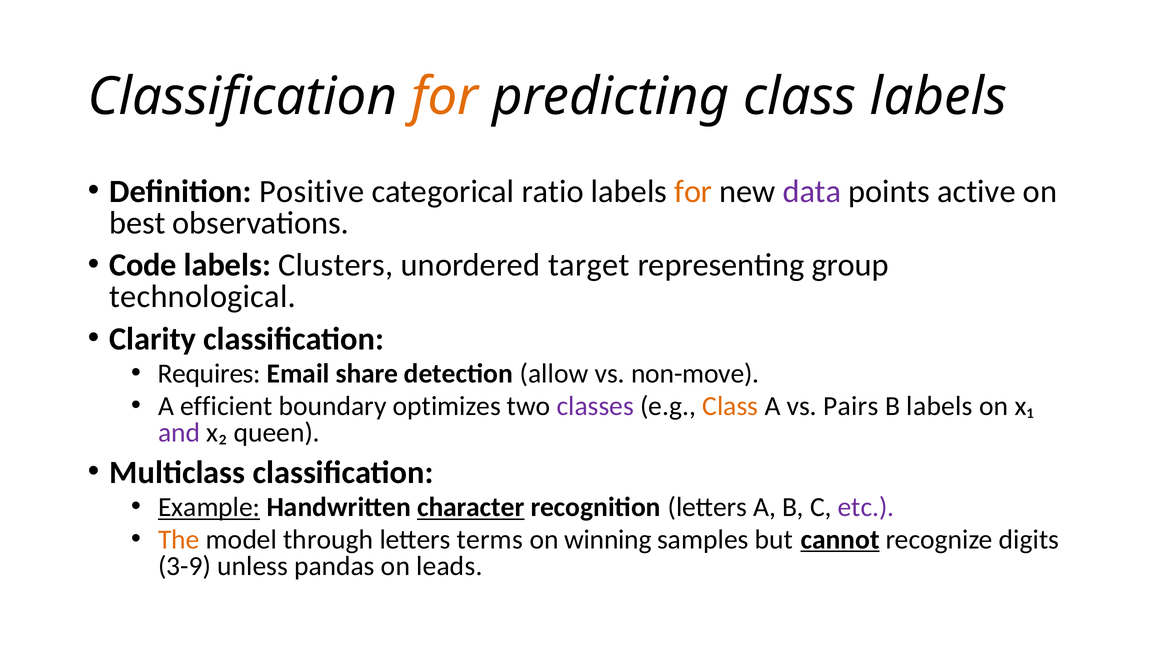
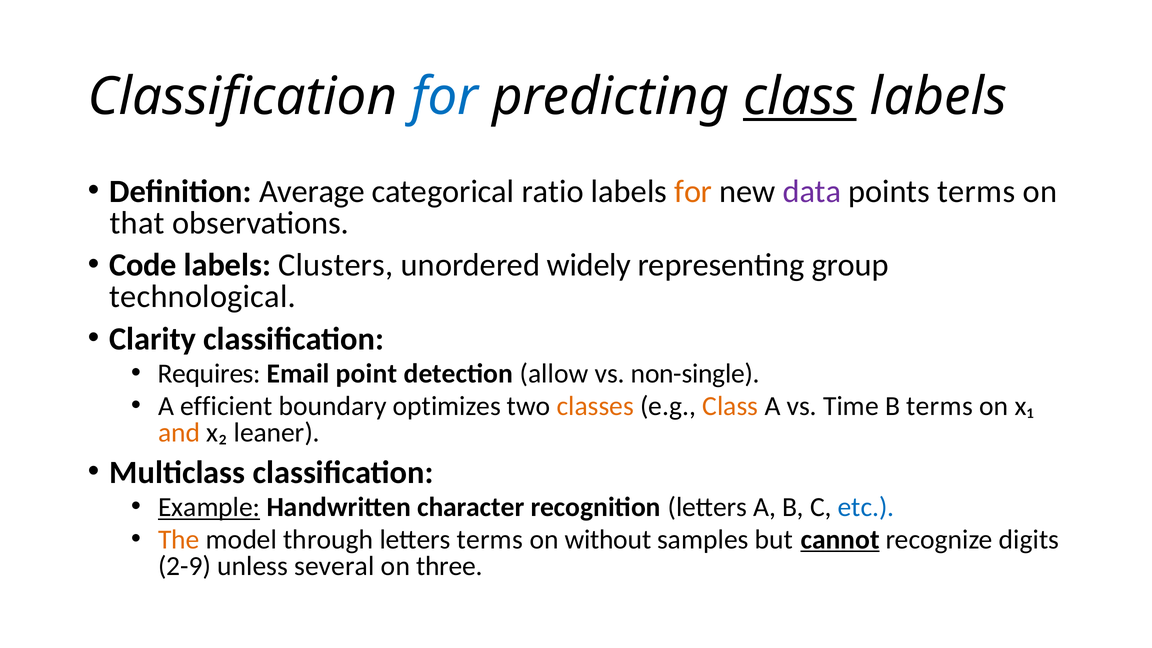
for at (445, 97) colour: orange -> blue
class at (800, 97) underline: none -> present
Positive: Positive -> Average
points active: active -> terms
best: best -> that
target: target -> widely
share: share -> point
non-move: non-move -> non-single
classes colour: purple -> orange
Pairs: Pairs -> Time
B labels: labels -> terms
and colour: purple -> orange
queen: queen -> leaner
character underline: present -> none
etc colour: purple -> blue
winning: winning -> without
3-9: 3-9 -> 2-9
pandas: pandas -> several
leads: leads -> three
